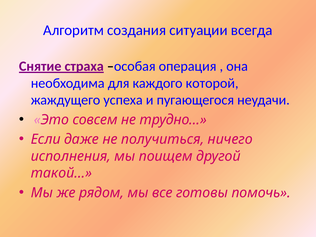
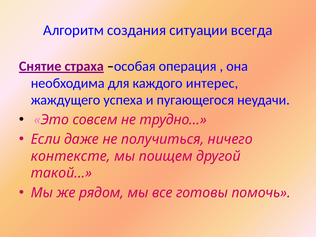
которой: которой -> интерес
исполнения: исполнения -> контексте
